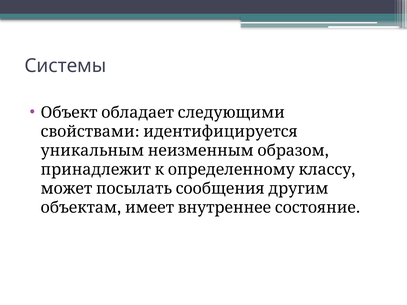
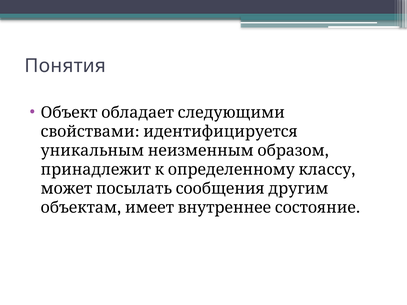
Системы: Системы -> Понятия
